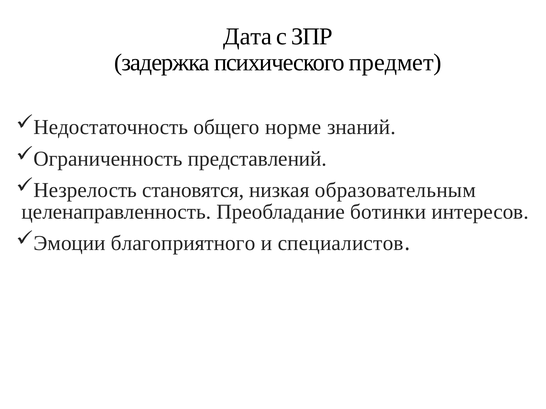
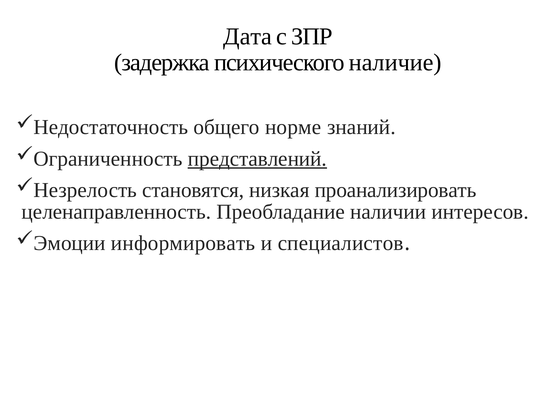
предмет: предмет -> наличие
представлений underline: none -> present
образовательным: образовательным -> проанализировать
ботинки: ботинки -> наличии
благоприятного: благоприятного -> информировать
